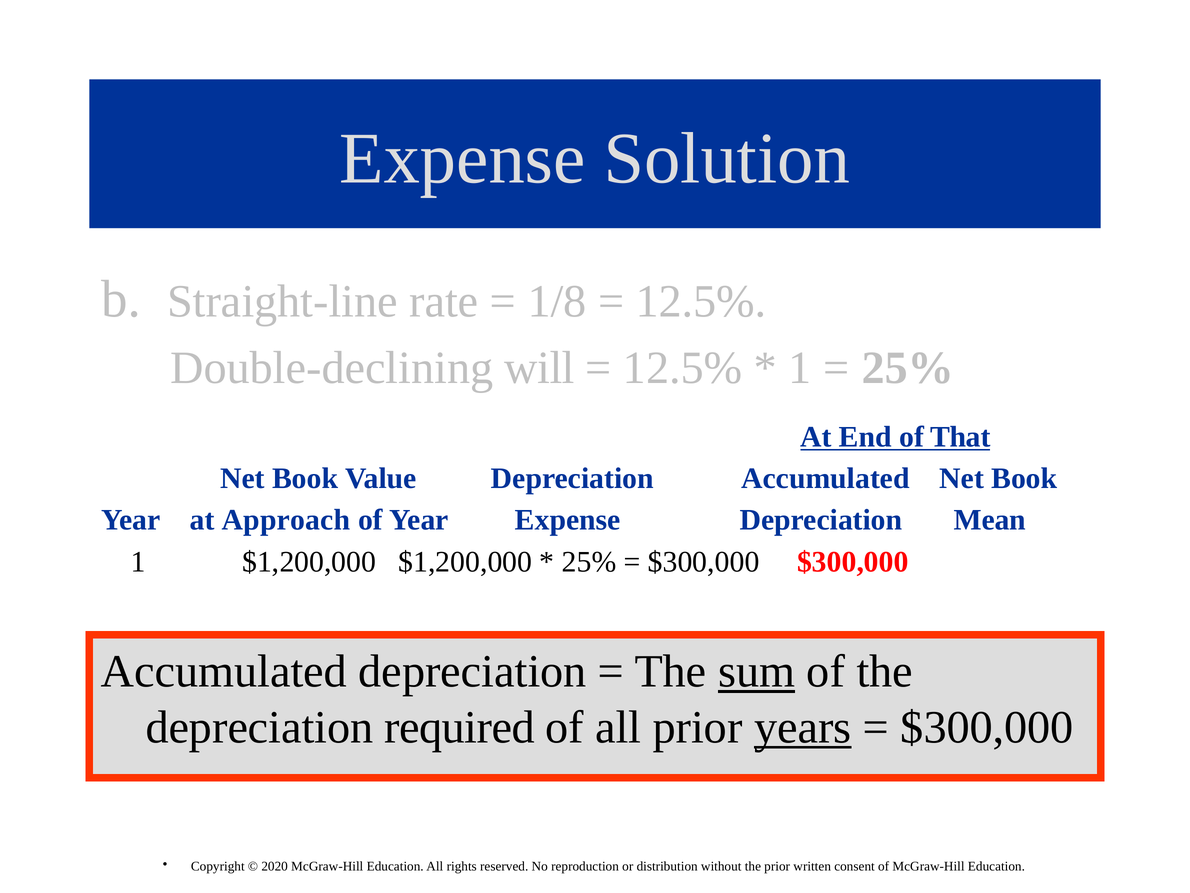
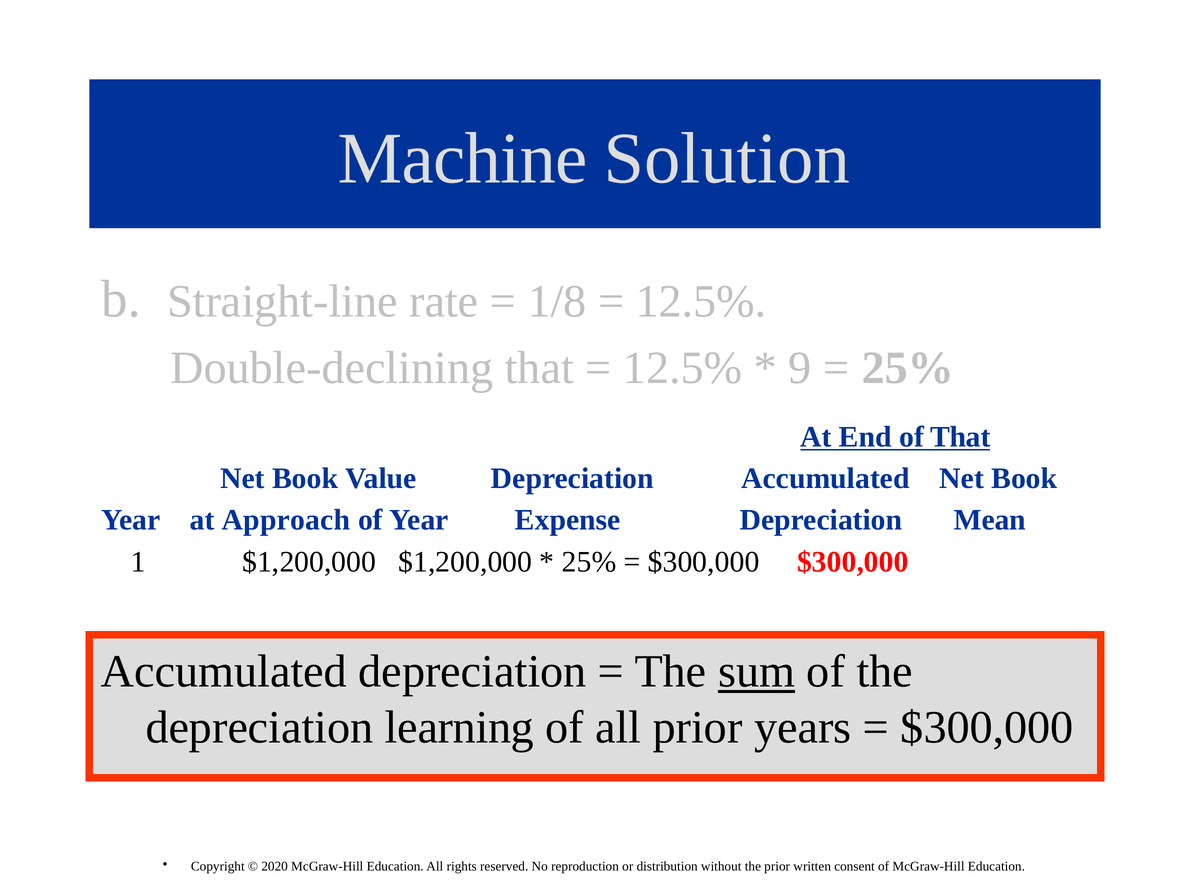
Expense at (462, 159): Expense -> Machine
Double-declining will: will -> that
1 at (800, 368): 1 -> 9
required: required -> learning
years underline: present -> none
